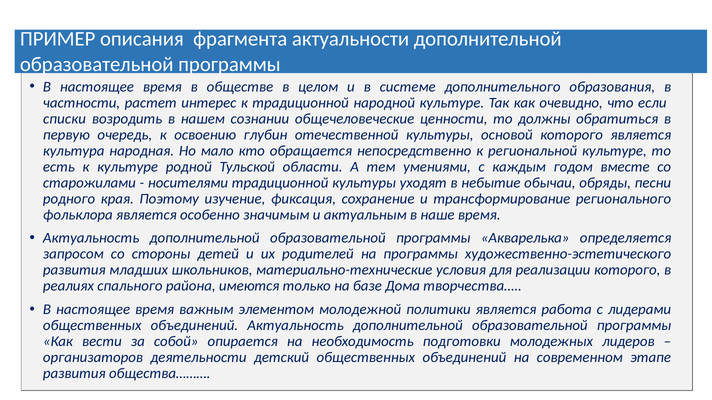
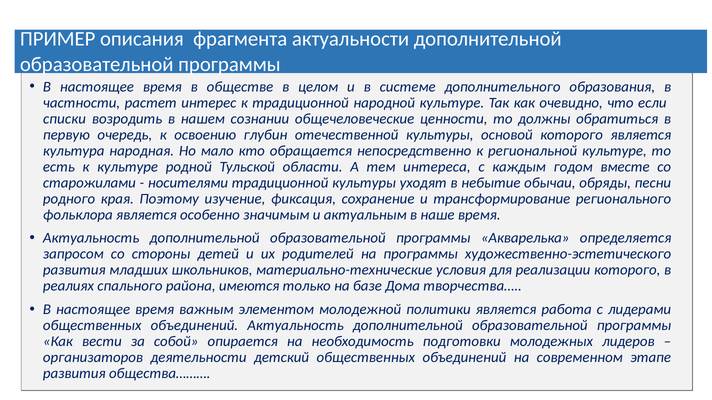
умениями: умениями -> интереса
